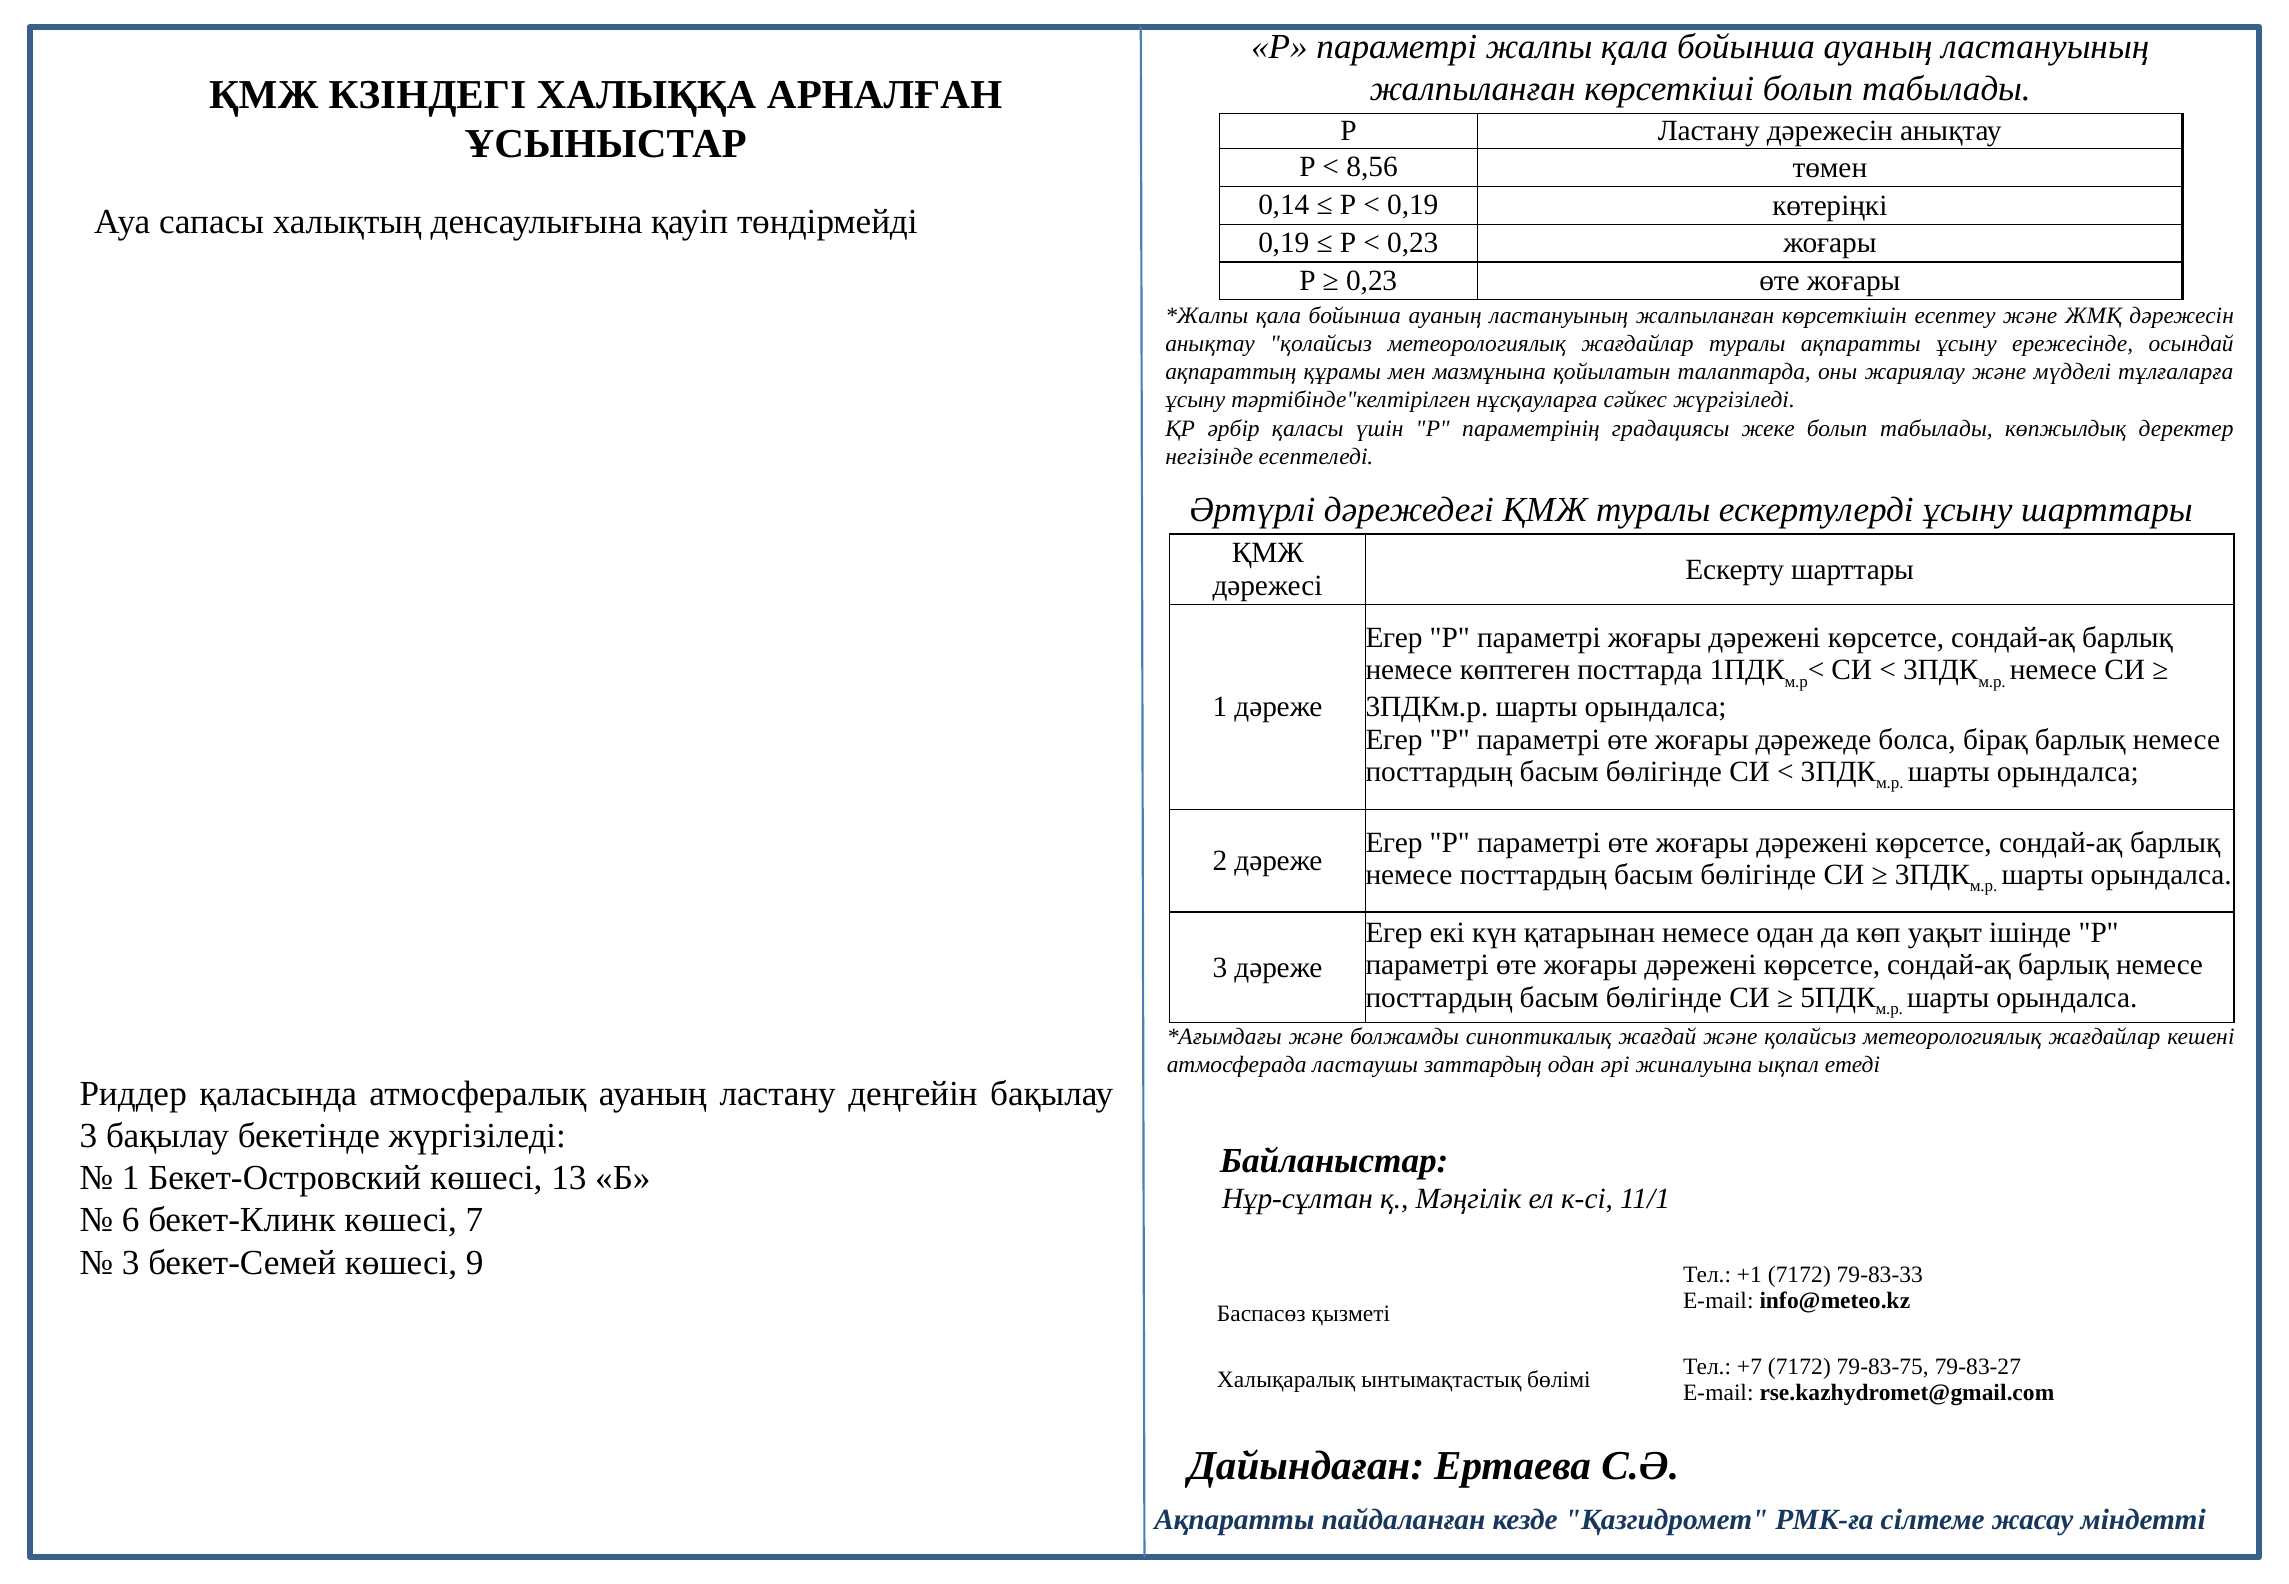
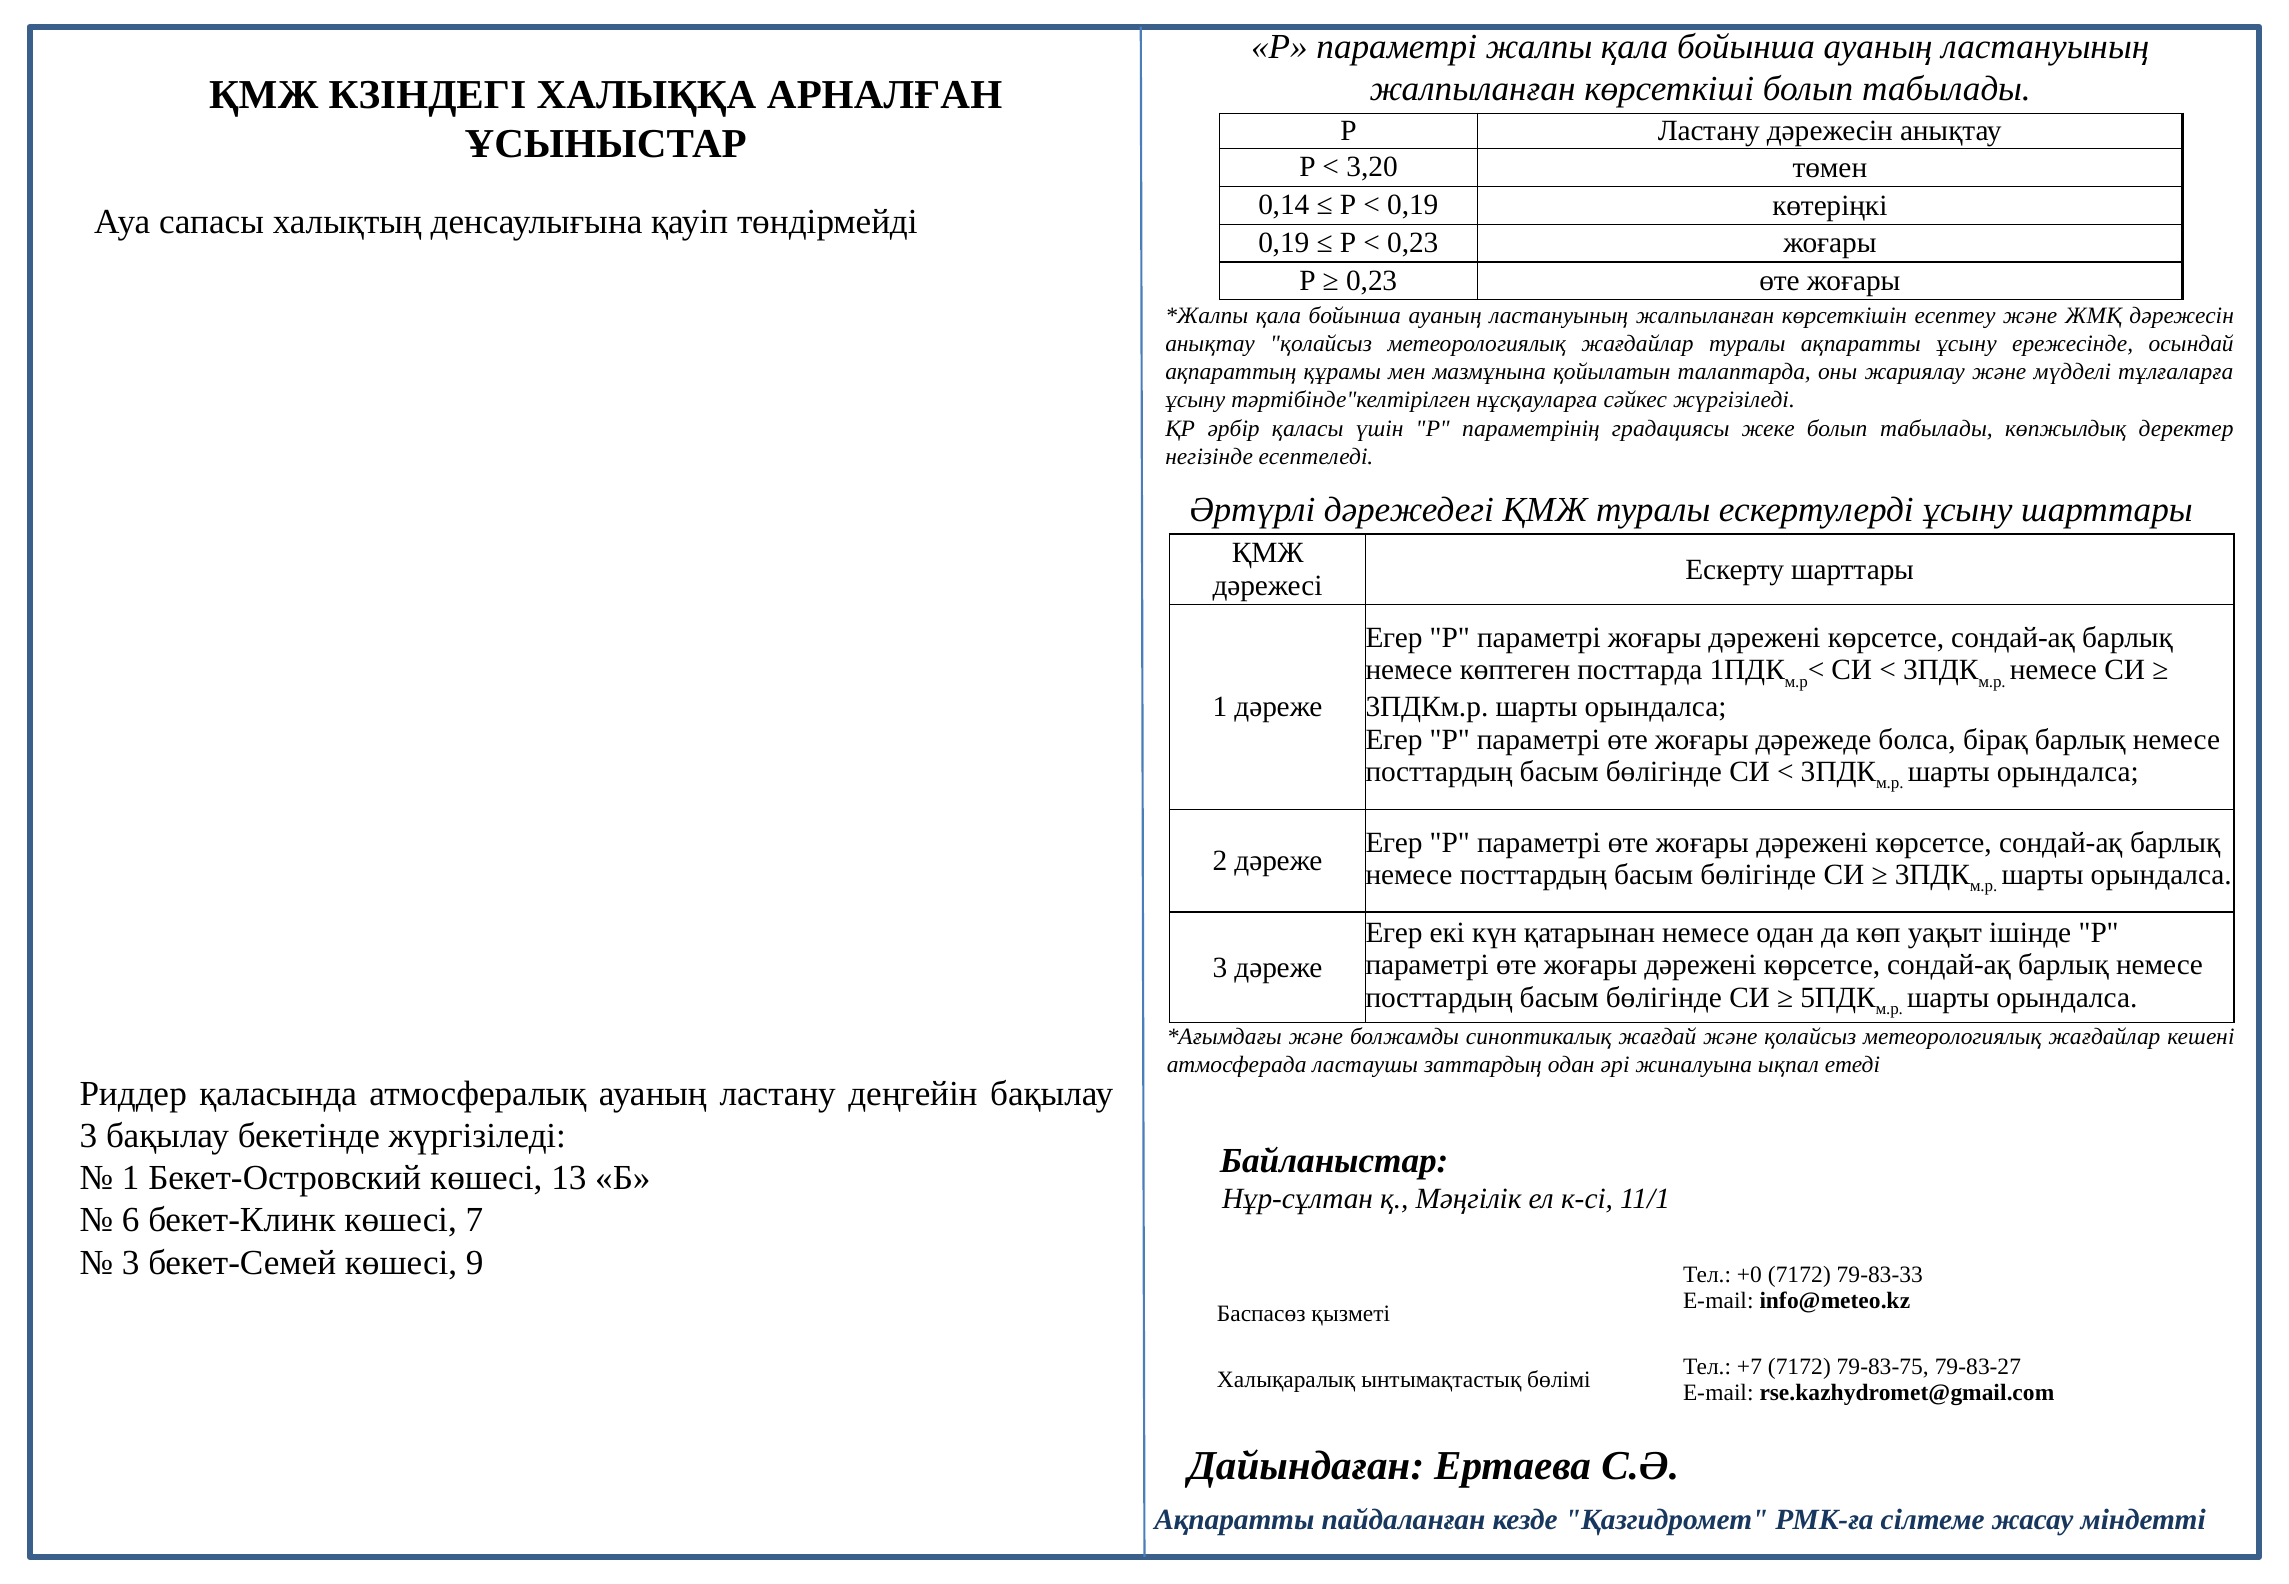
8,56: 8,56 -> 3,20
+1: +1 -> +0
